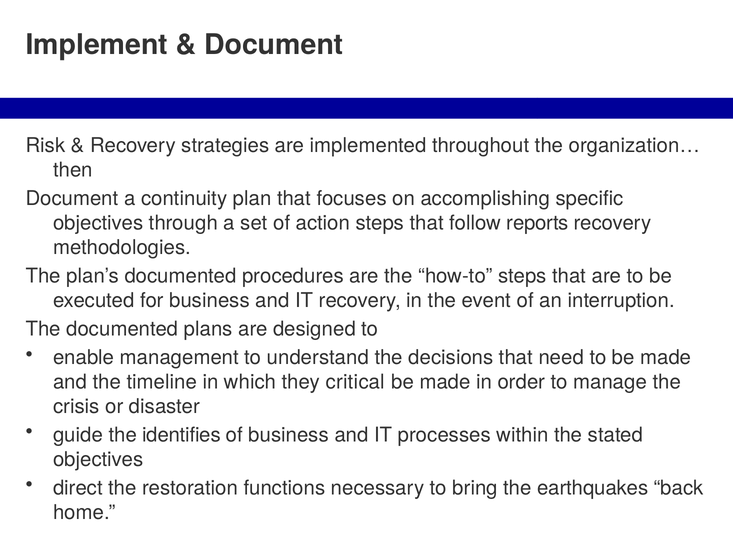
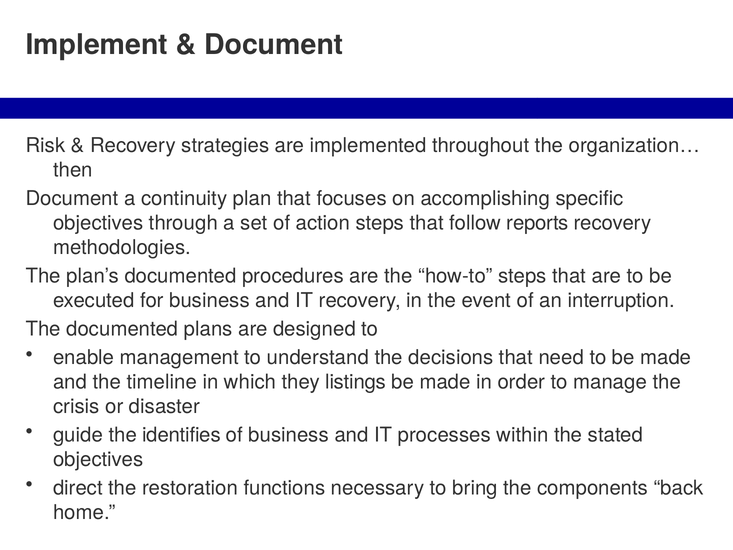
critical: critical -> listings
earthquakes: earthquakes -> components
